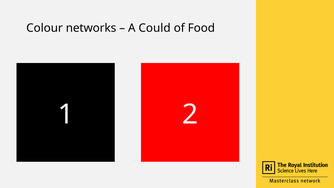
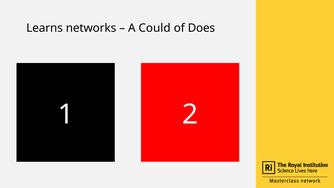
Colour: Colour -> Learns
Food: Food -> Does
